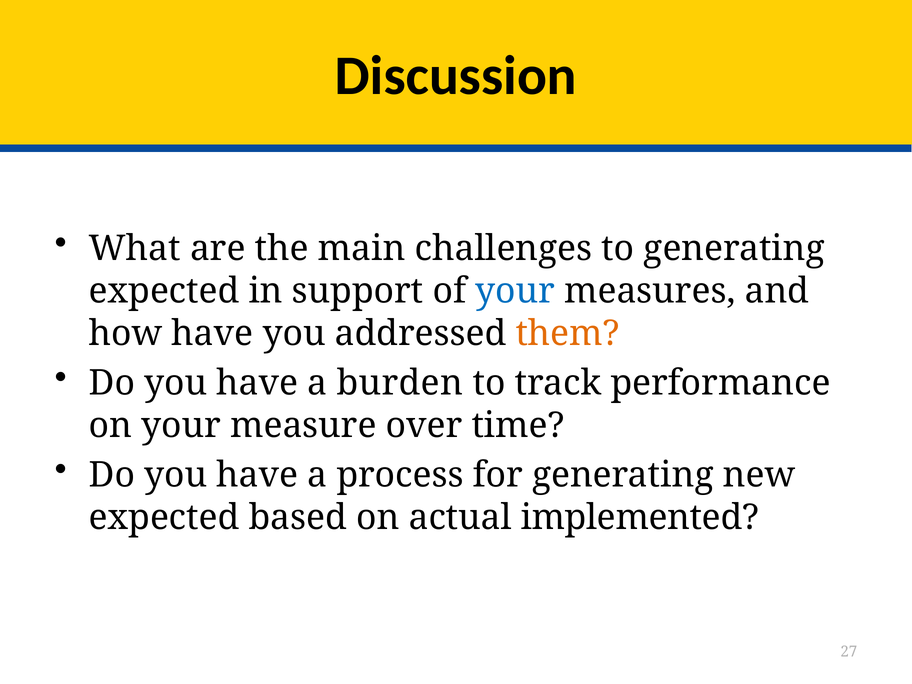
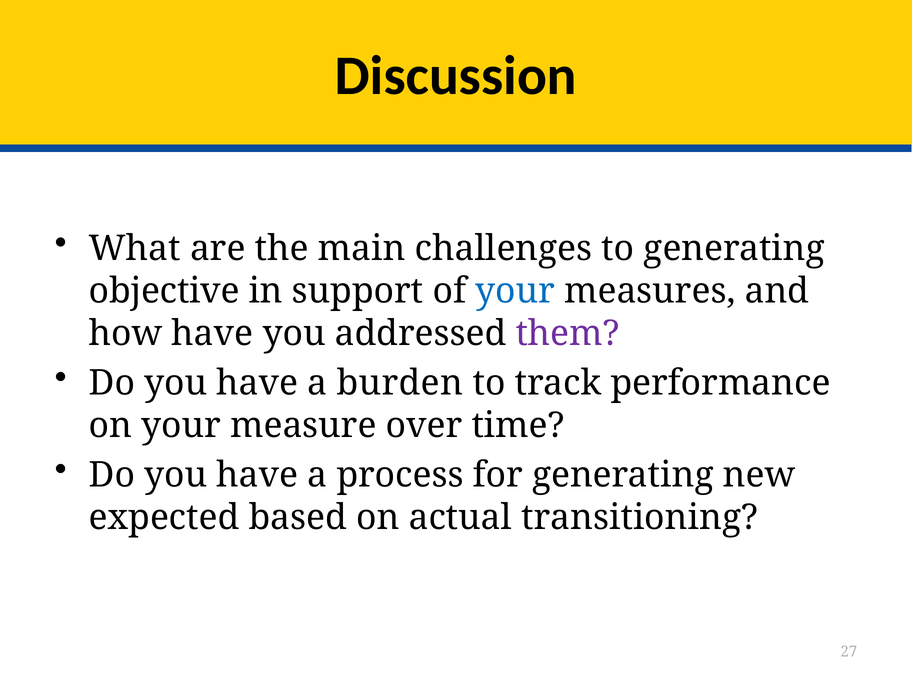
expected at (164, 291): expected -> objective
them colour: orange -> purple
implemented: implemented -> transitioning
